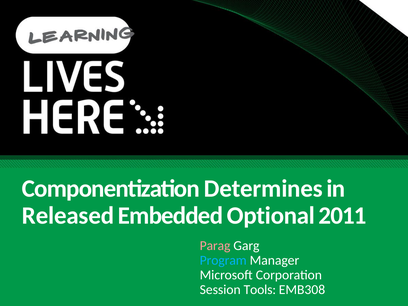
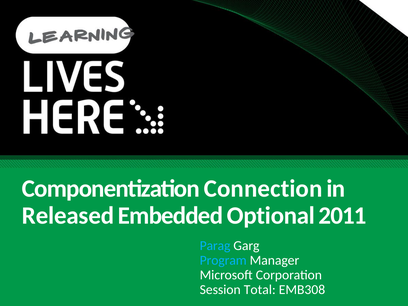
Determines: Determines -> Connection
Parag colour: pink -> light blue
Tools: Tools -> Total
